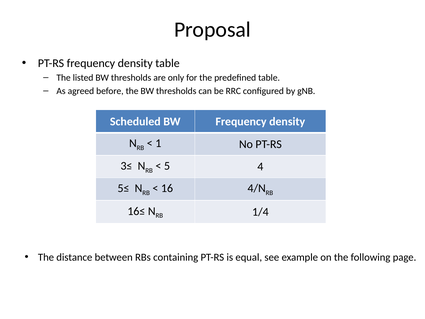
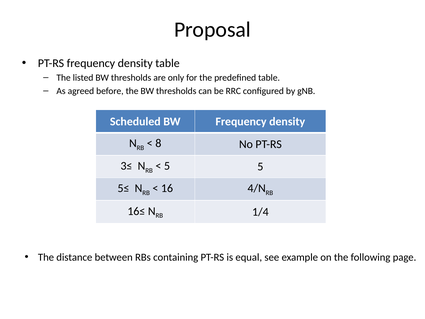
1: 1 -> 8
5 4: 4 -> 5
